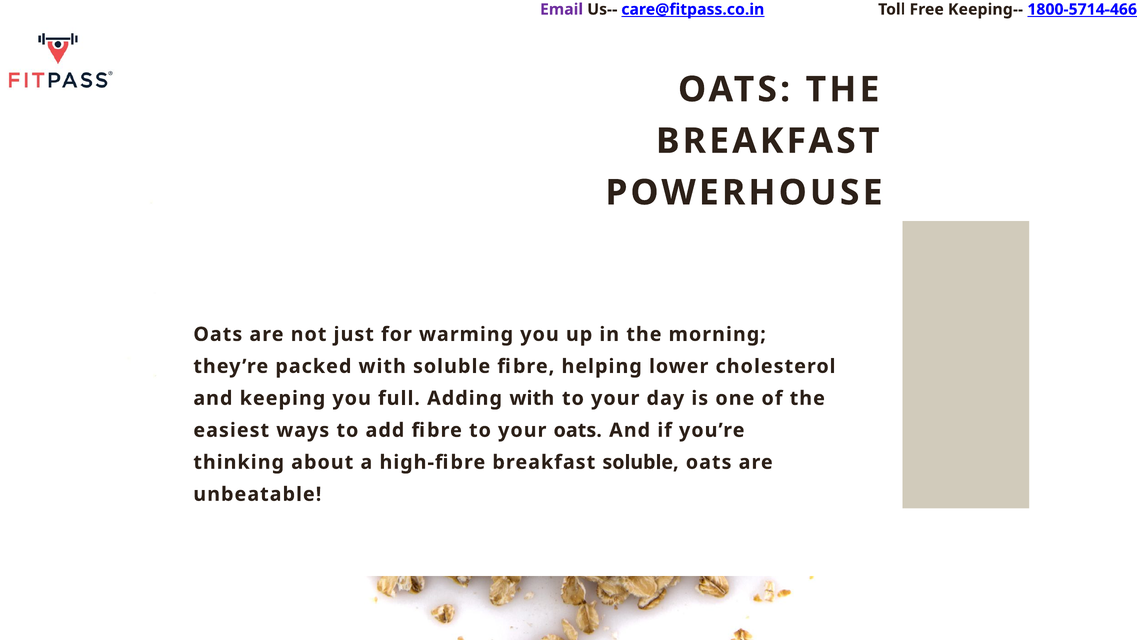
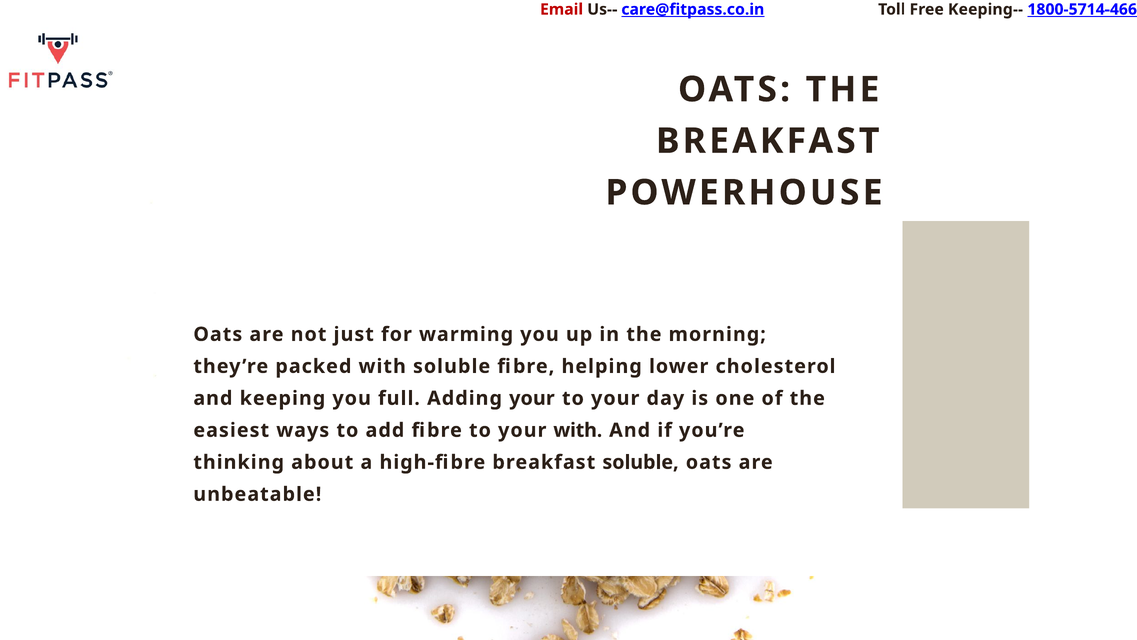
Email colour: purple -> red
Adding with: with -> your
your oats: oats -> with
